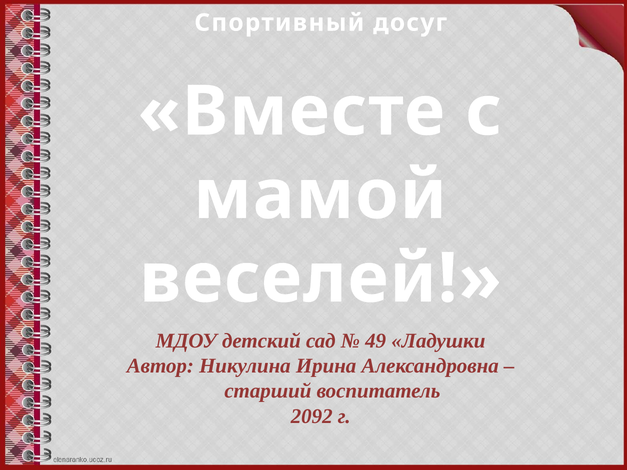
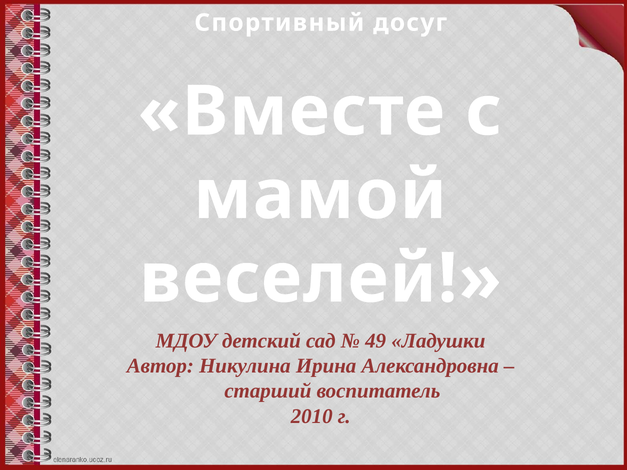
2092: 2092 -> 2010
